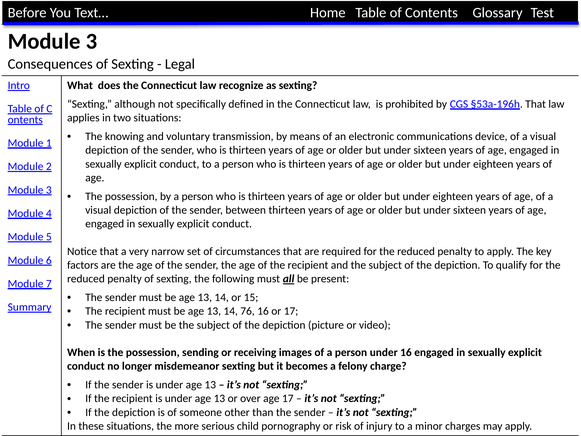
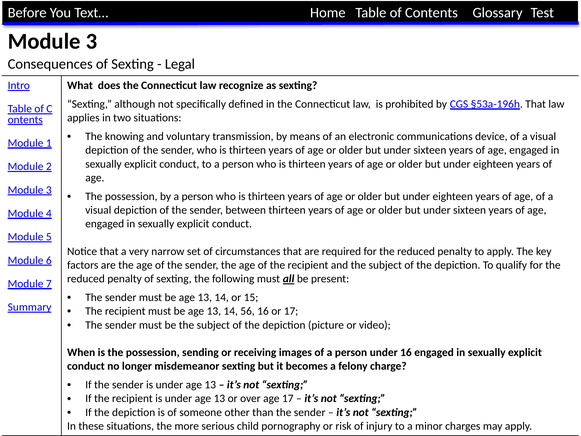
76: 76 -> 56
